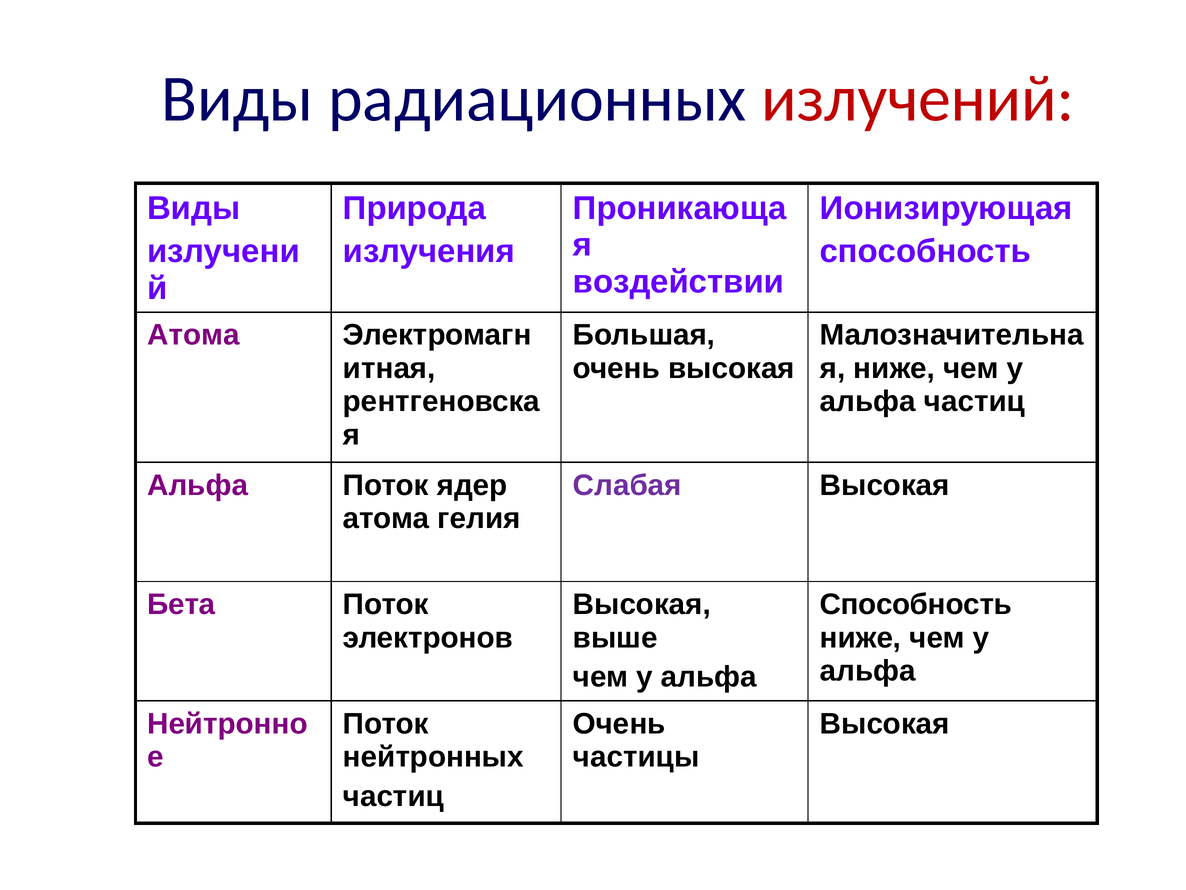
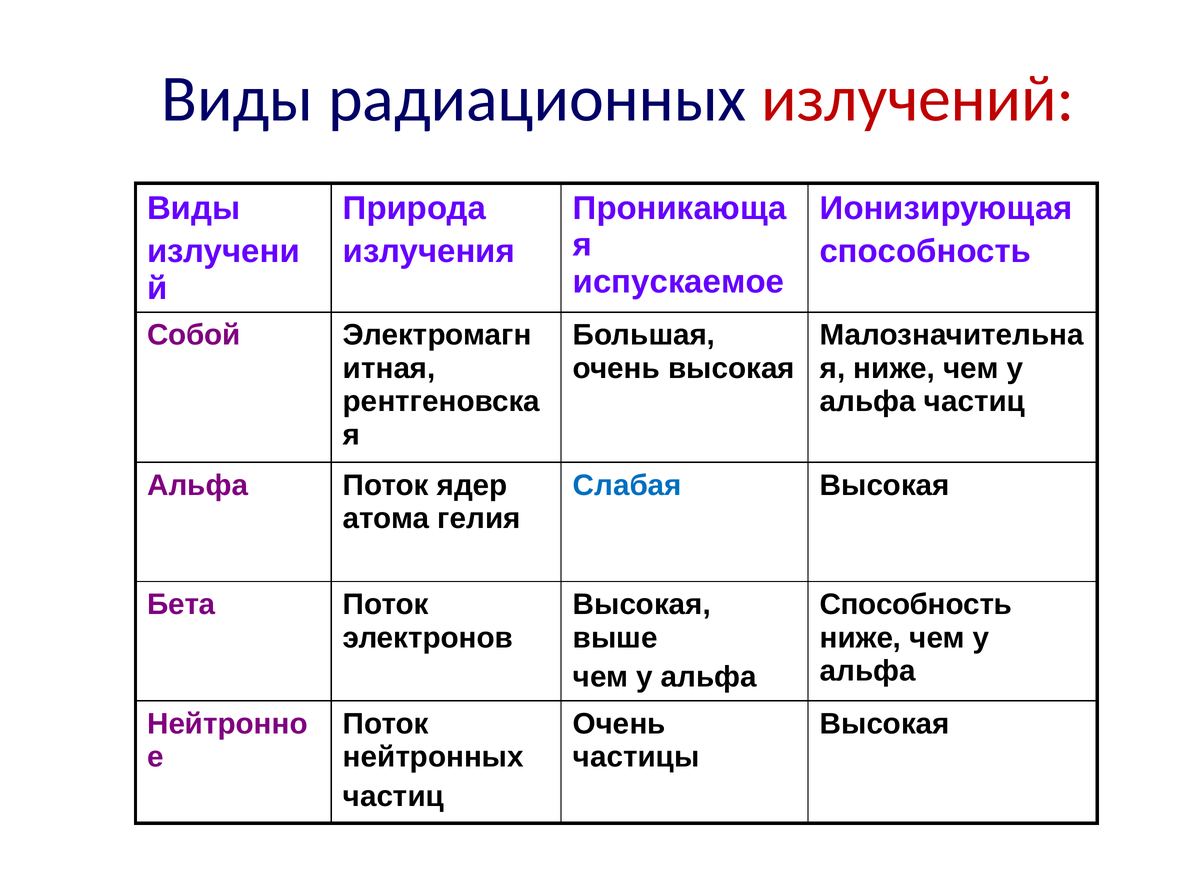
воздействии: воздействии -> испускаемое
Атома at (194, 335): Атома -> Собой
Слабая colour: purple -> blue
